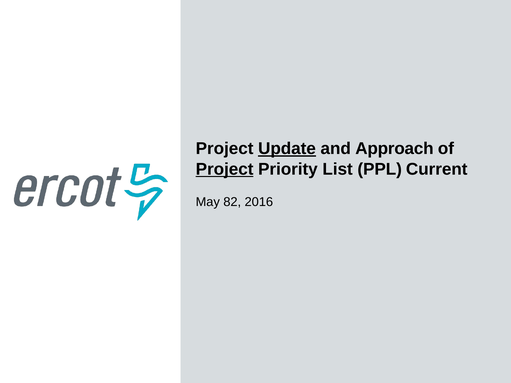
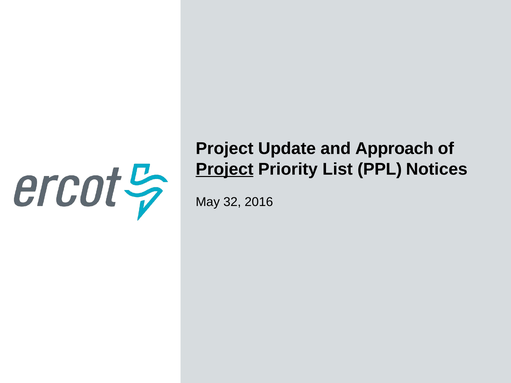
Update underline: present -> none
Current: Current -> Notices
82: 82 -> 32
